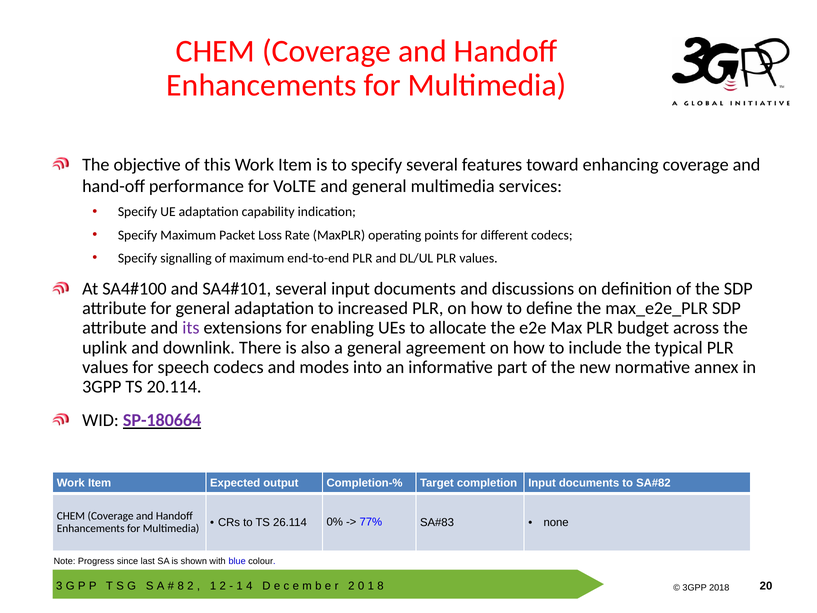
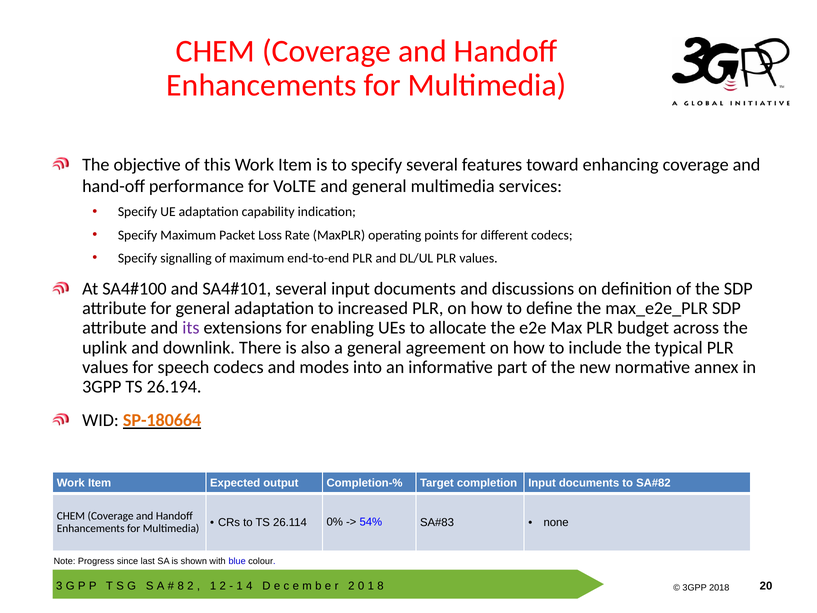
20.114: 20.114 -> 26.194
SP-180664 colour: purple -> orange
77%: 77% -> 54%
